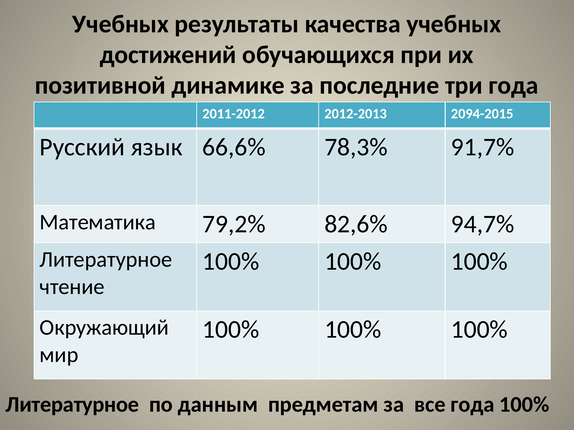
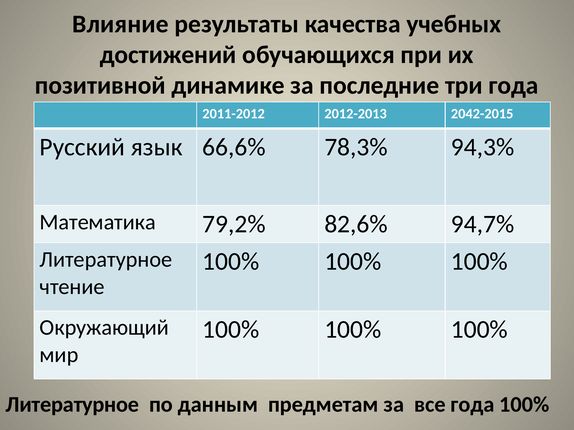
Учебных at (121, 24): Учебных -> Влияние
2094-2015: 2094-2015 -> 2042-2015
91,7%: 91,7% -> 94,3%
